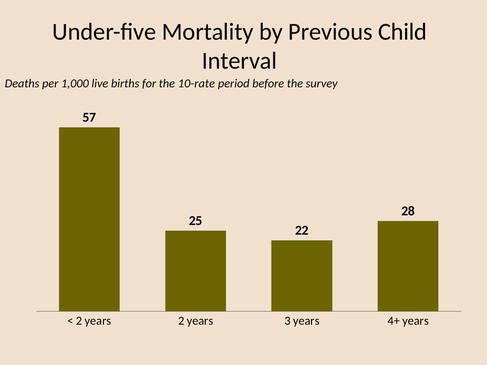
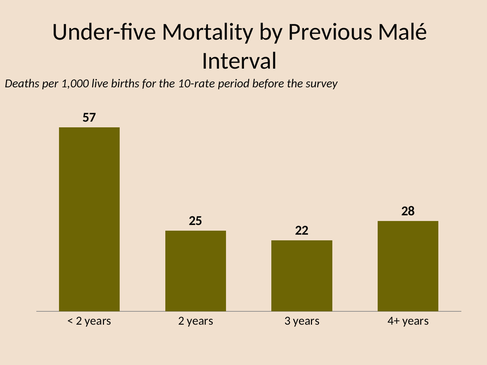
Child: Child -> Malé
